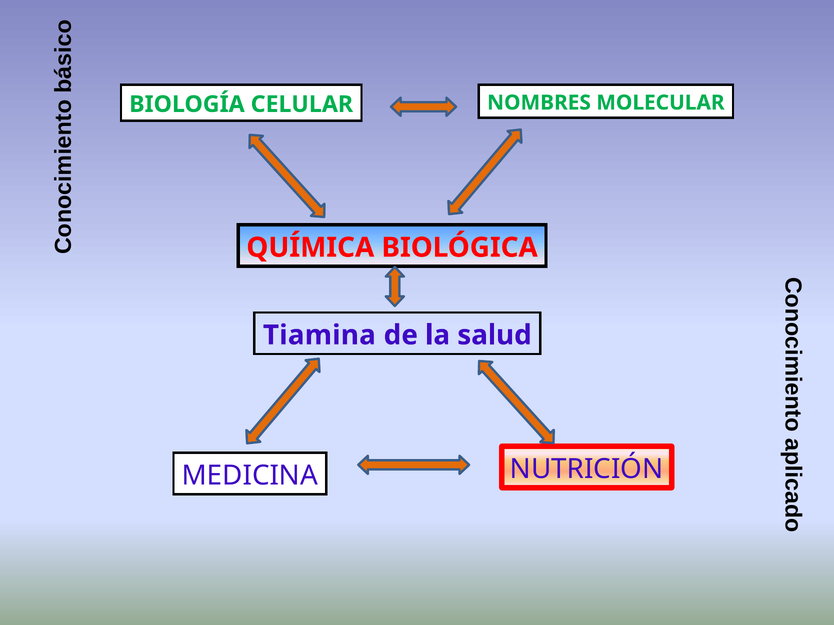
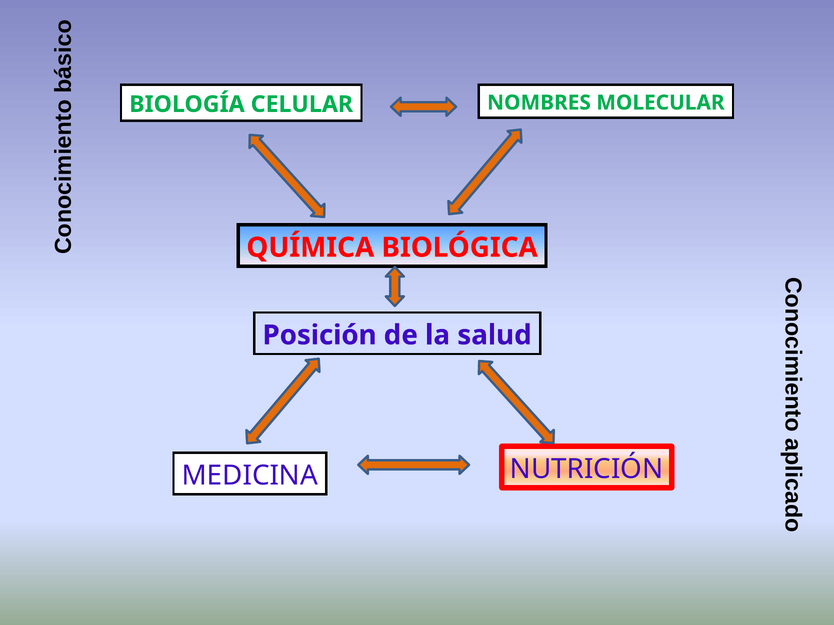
Tiamina: Tiamina -> Posición
